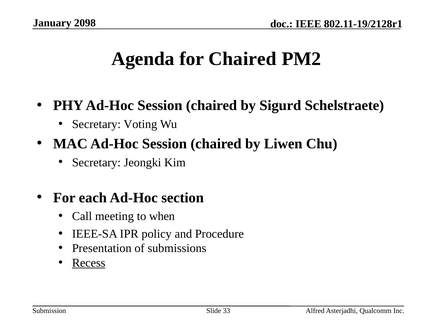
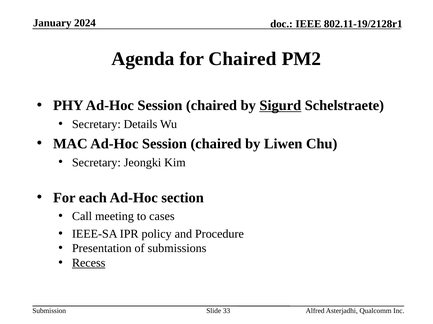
2098: 2098 -> 2024
Sigurd underline: none -> present
Voting: Voting -> Details
when: when -> cases
